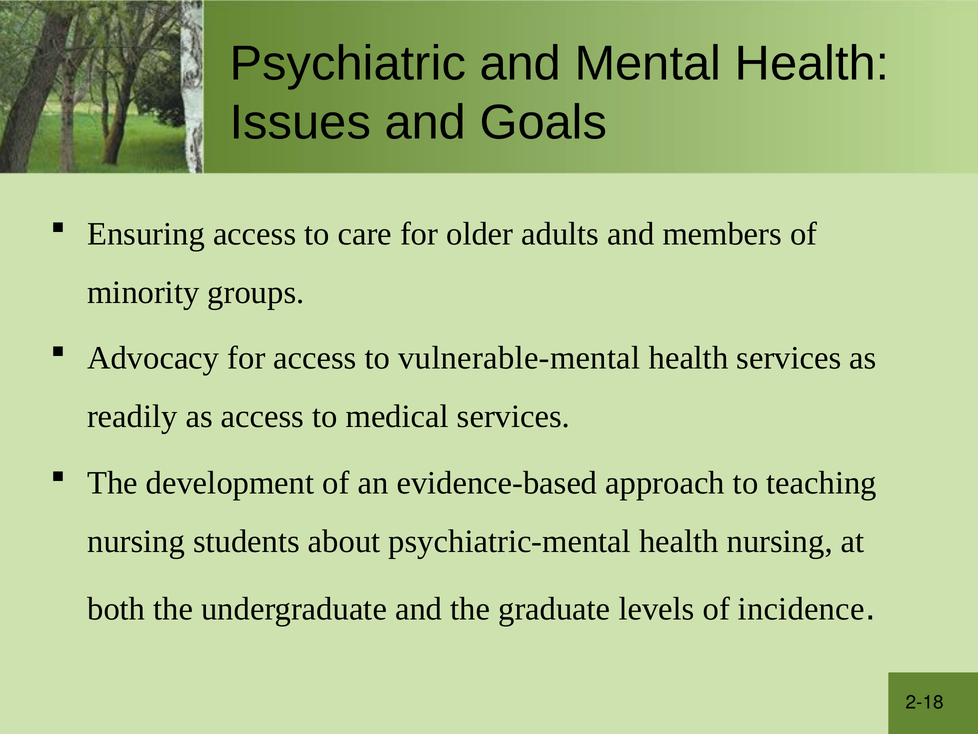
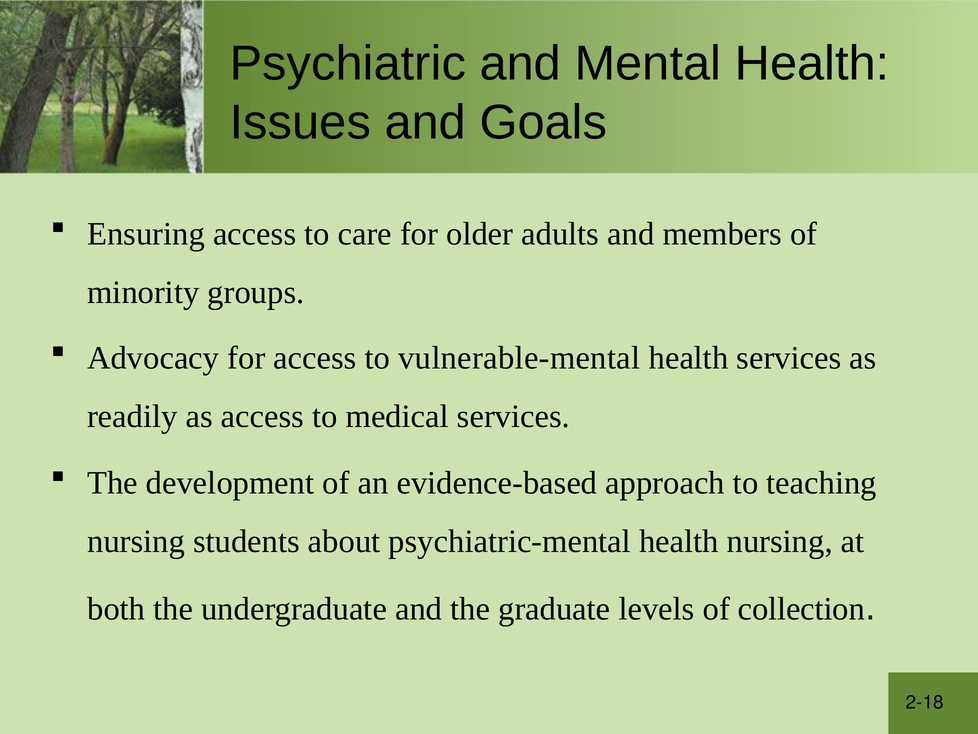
incidence: incidence -> collection
